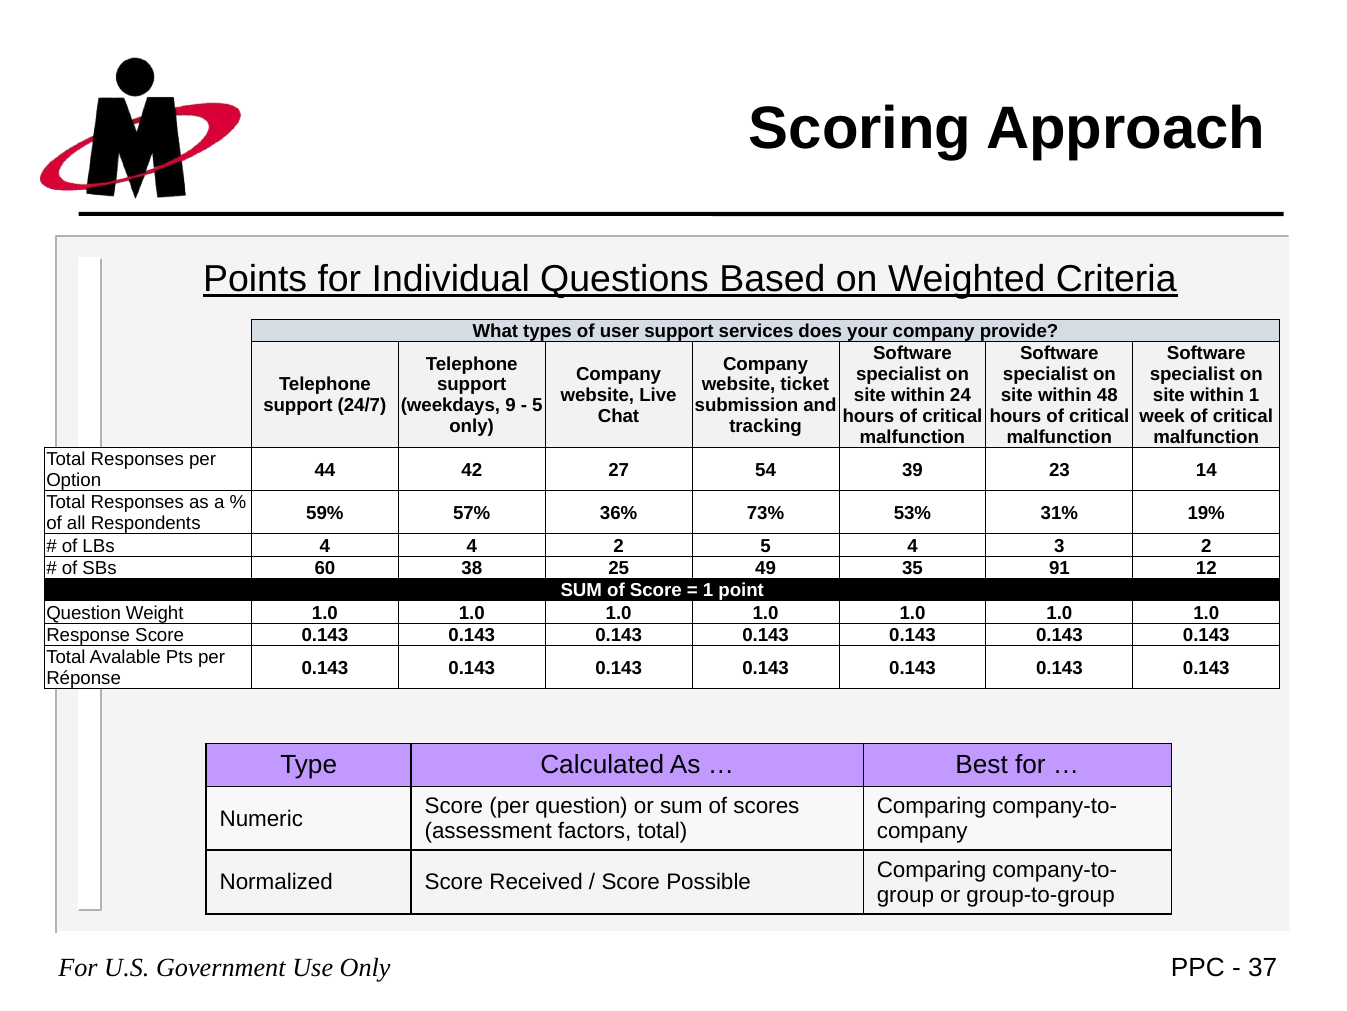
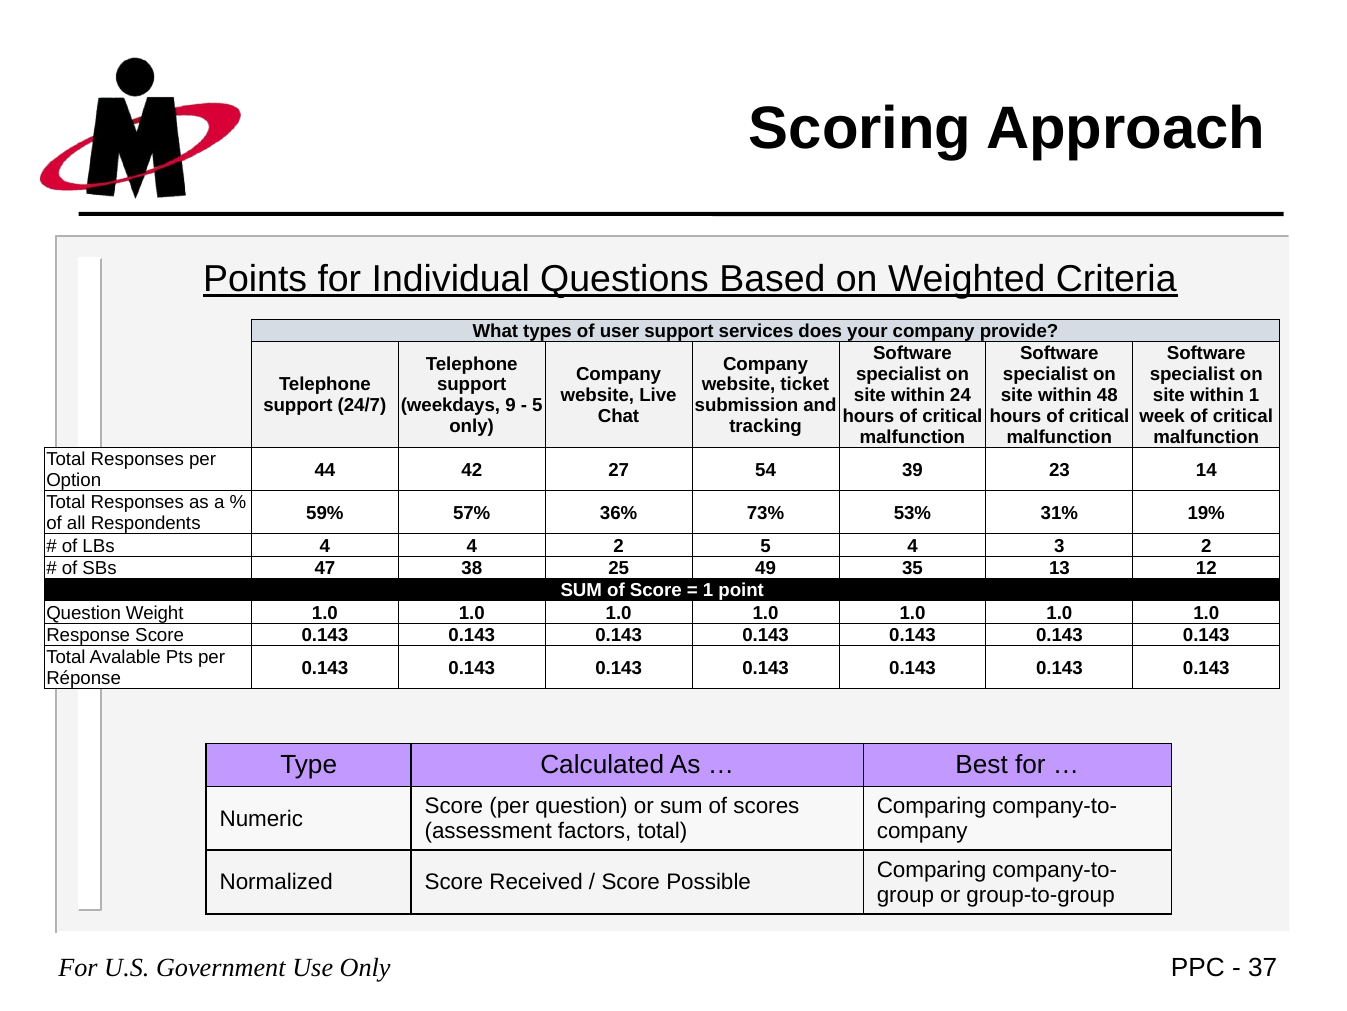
60: 60 -> 47
91: 91 -> 13
